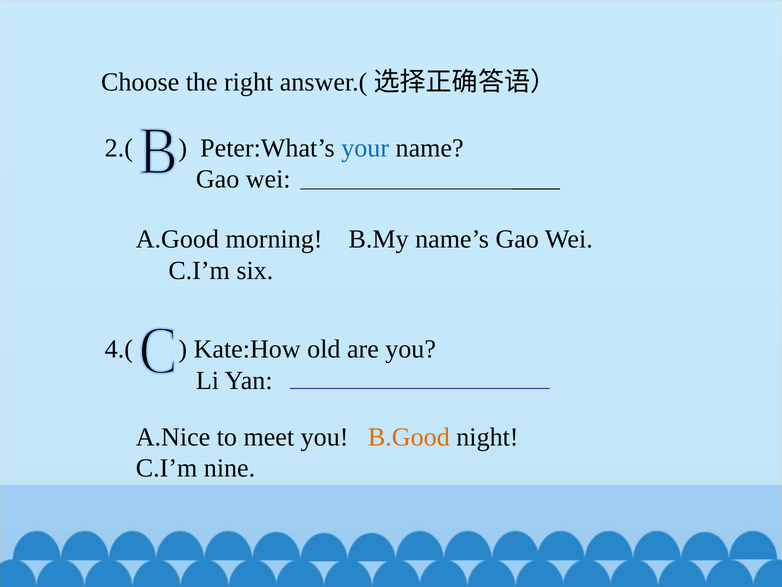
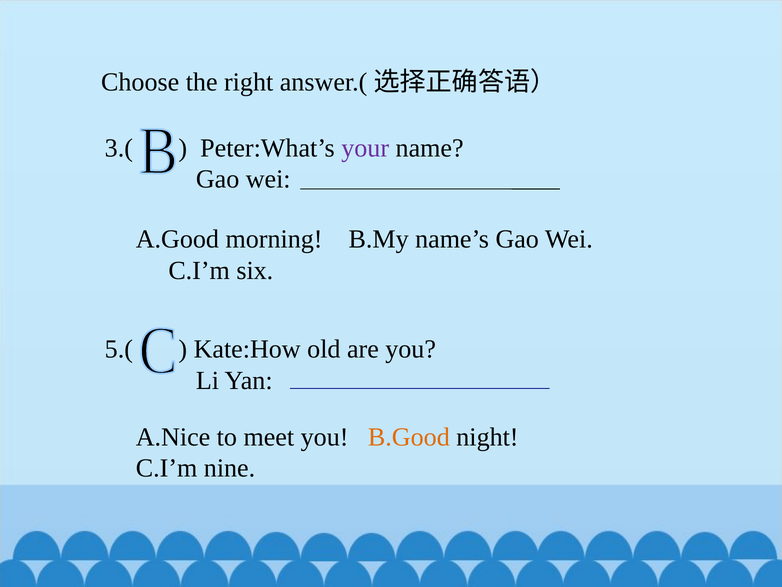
2.(: 2.( -> 3.(
your colour: blue -> purple
4.(: 4.( -> 5.(
